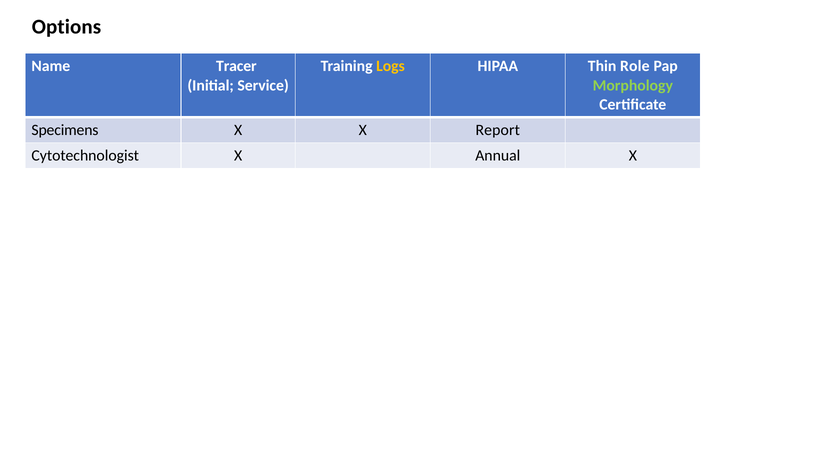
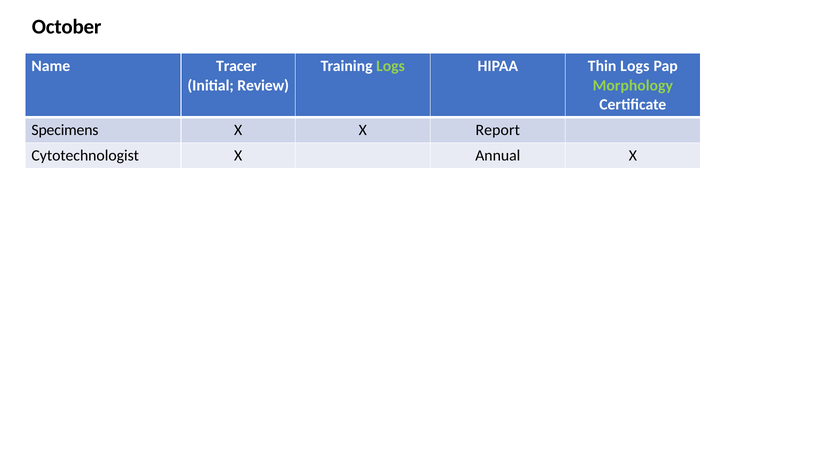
Options: Options -> October
Logs at (391, 66) colour: yellow -> light green
Thin Role: Role -> Logs
Service: Service -> Review
